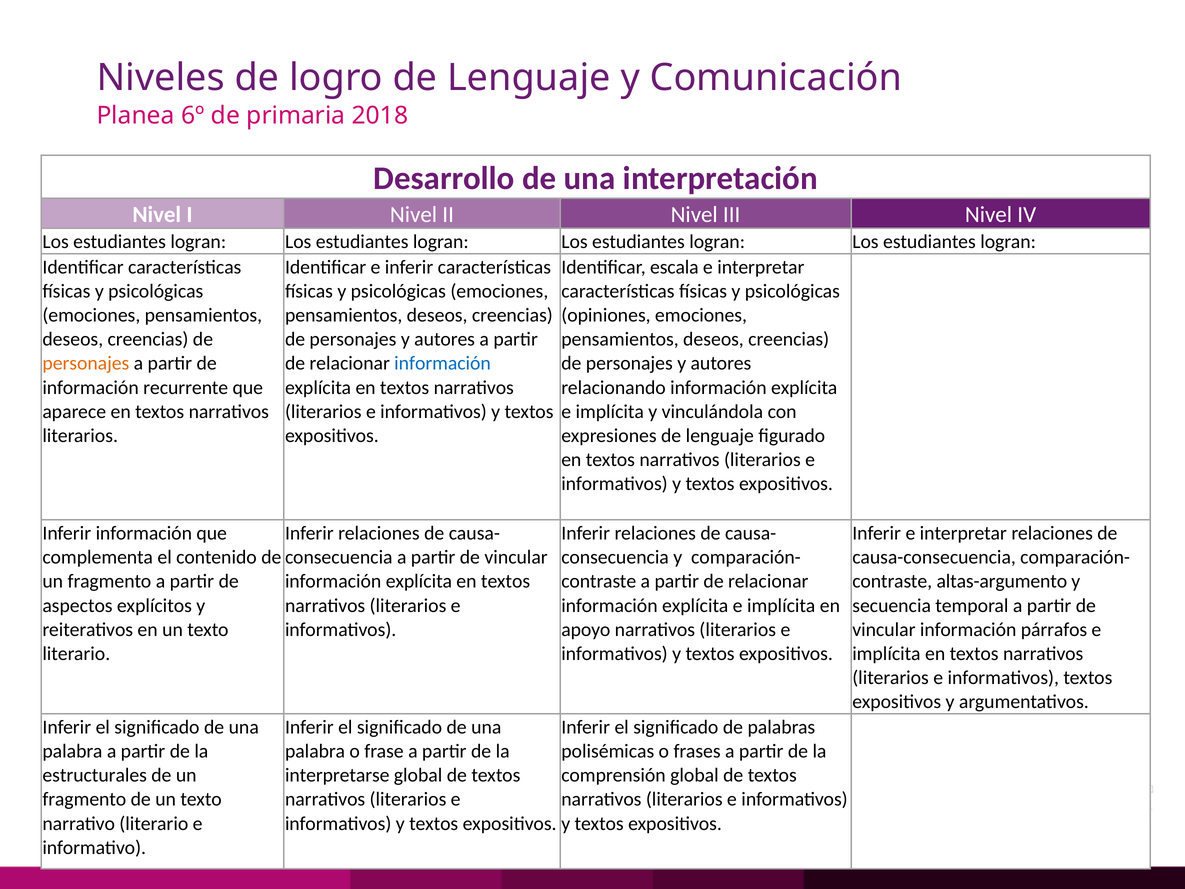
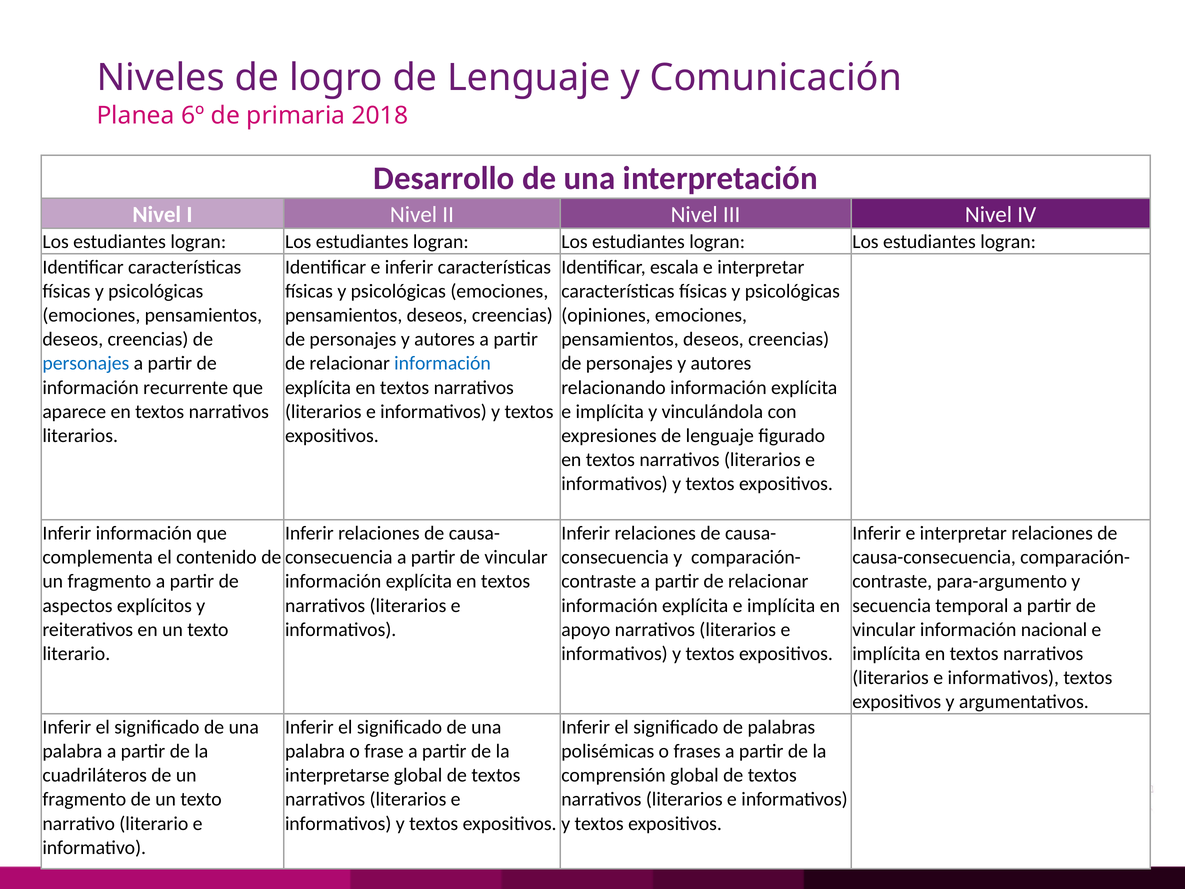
personajes at (86, 363) colour: orange -> blue
altas-argumento: altas-argumento -> para-argumento
párrafos: párrafos -> nacional
estructurales: estructurales -> cuadriláteros
